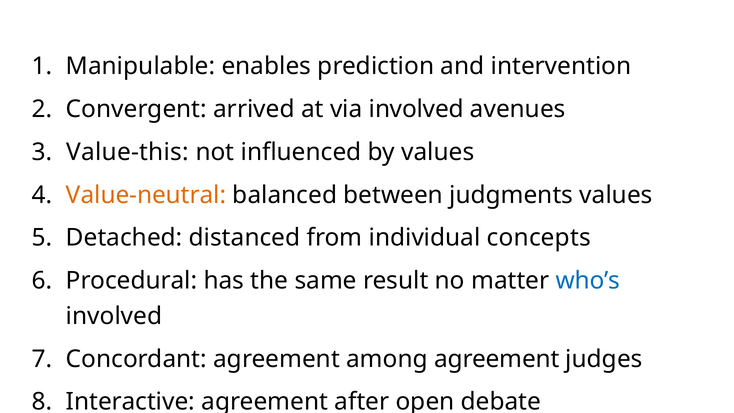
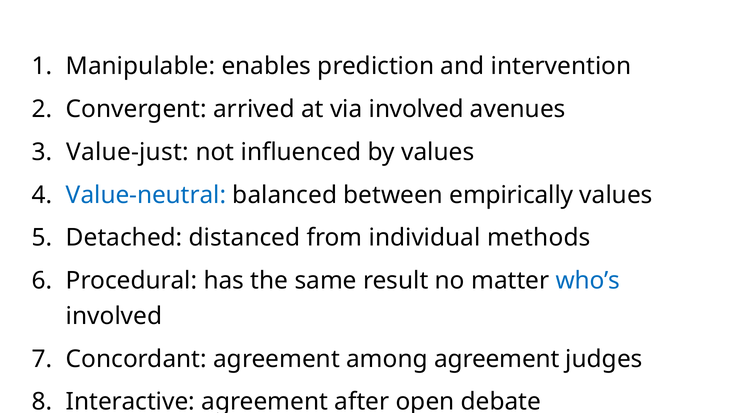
Value-this: Value-this -> Value-just
Value-neutral colour: orange -> blue
judgments: judgments -> empirically
concepts: concepts -> methods
